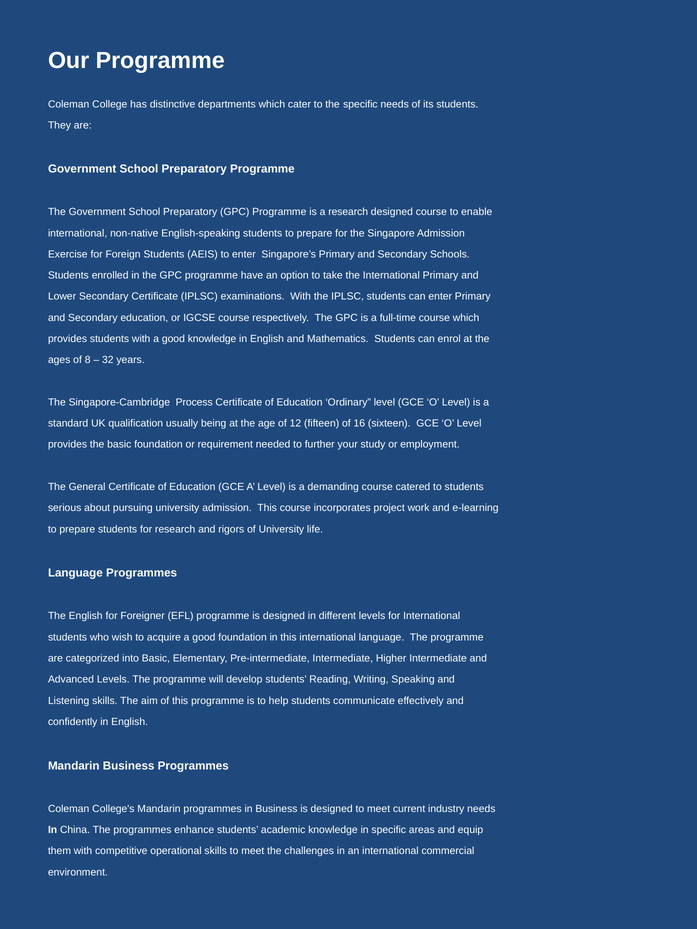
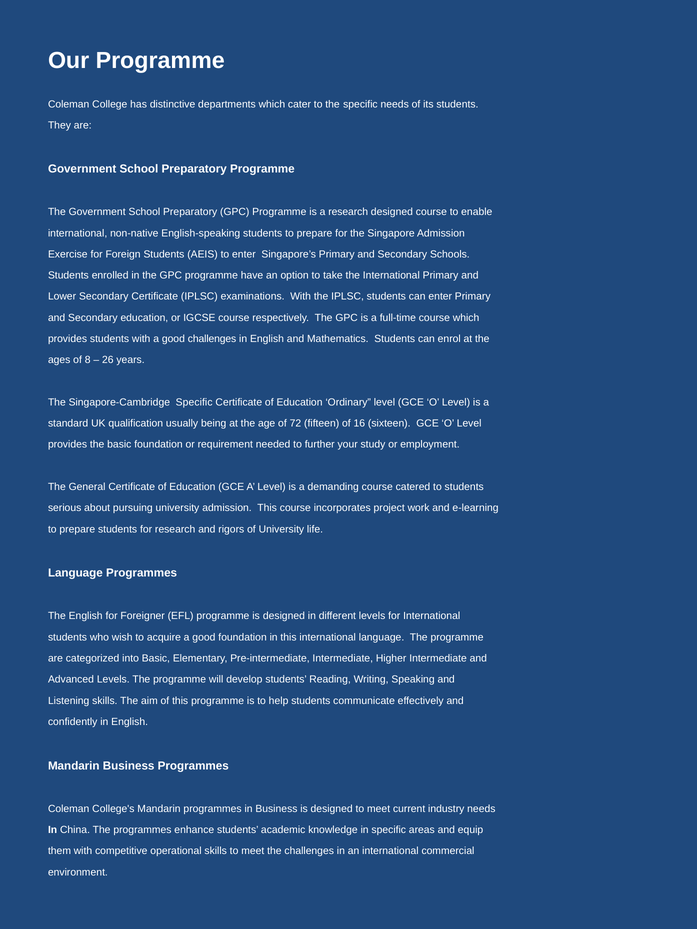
good knowledge: knowledge -> challenges
32: 32 -> 26
Singapore-Cambridge Process: Process -> Specific
12: 12 -> 72
